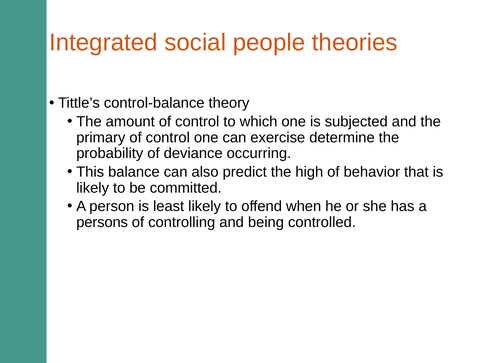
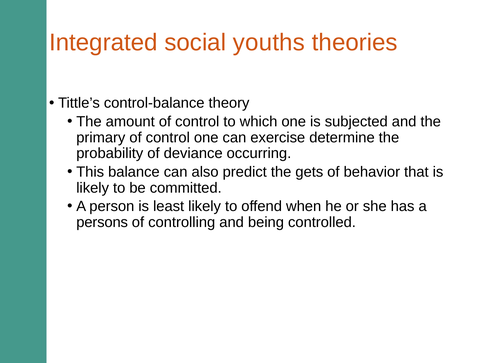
people: people -> youths
high: high -> gets
